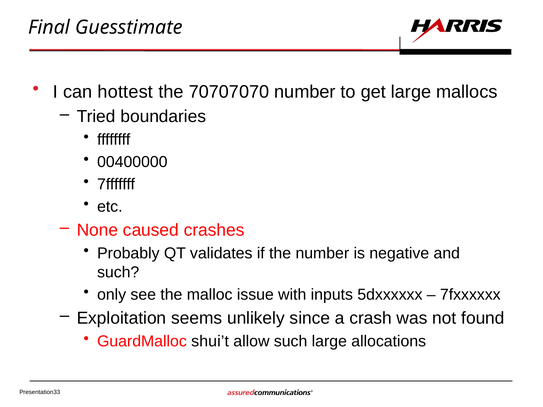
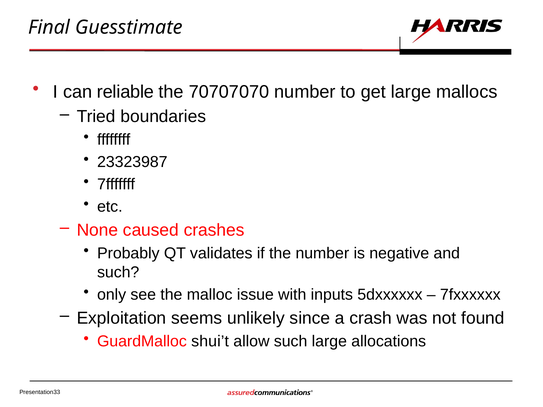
hottest: hottest -> reliable
00400000: 00400000 -> 23323987
